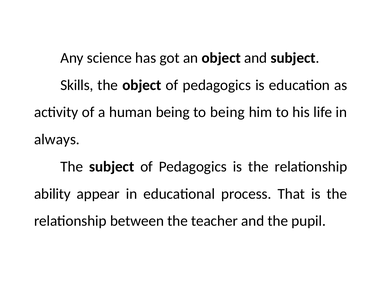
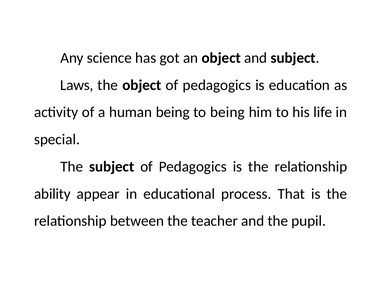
Skills: Skills -> Laws
always: always -> special
